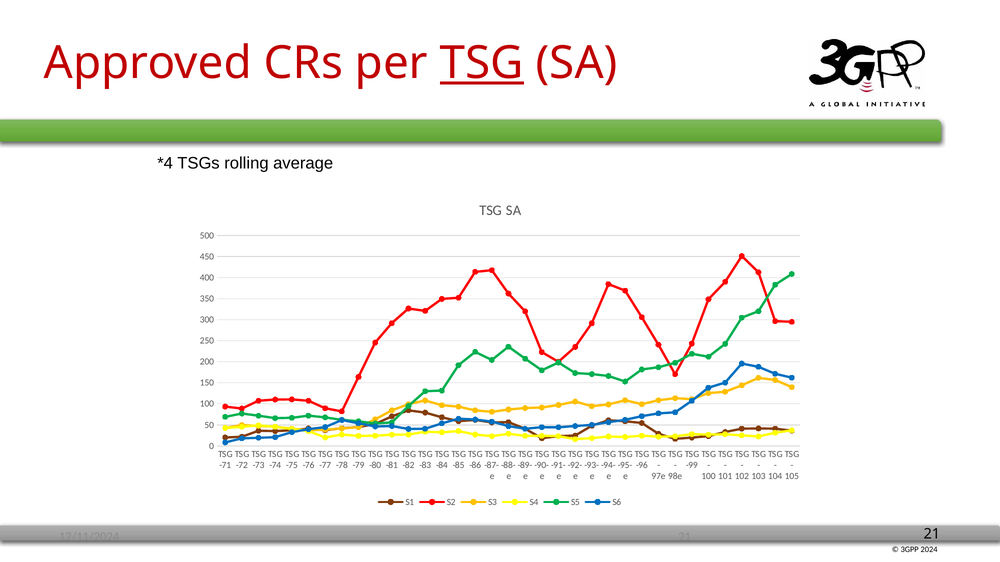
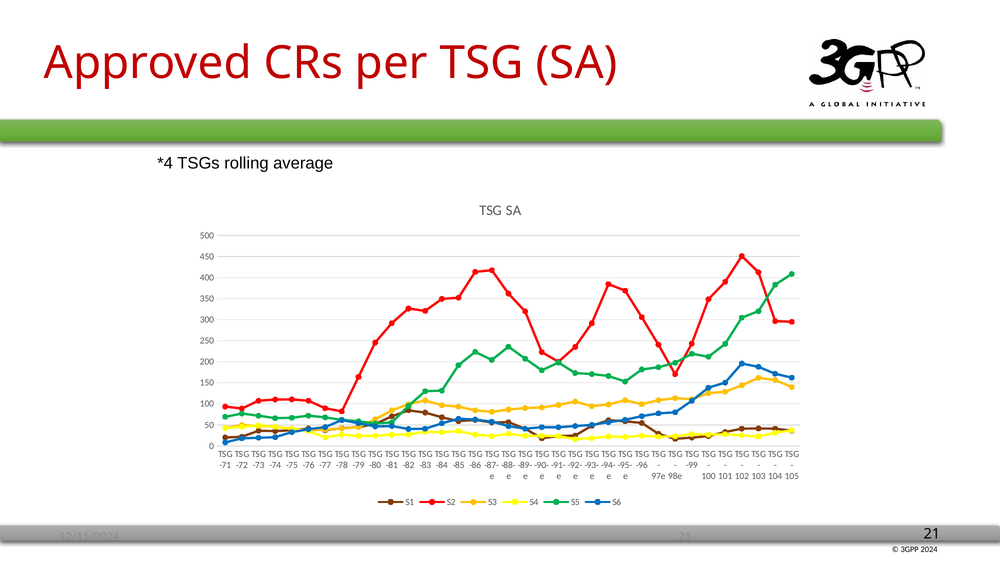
TSG at (482, 63) underline: present -> none
